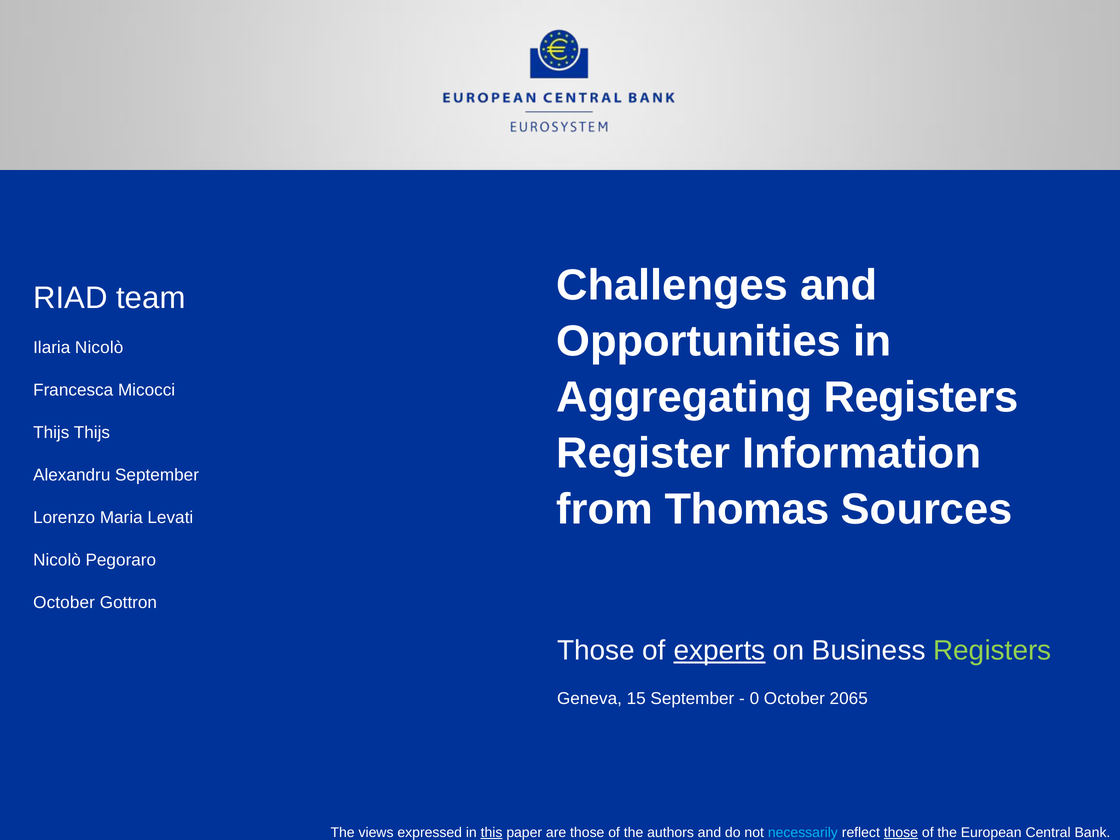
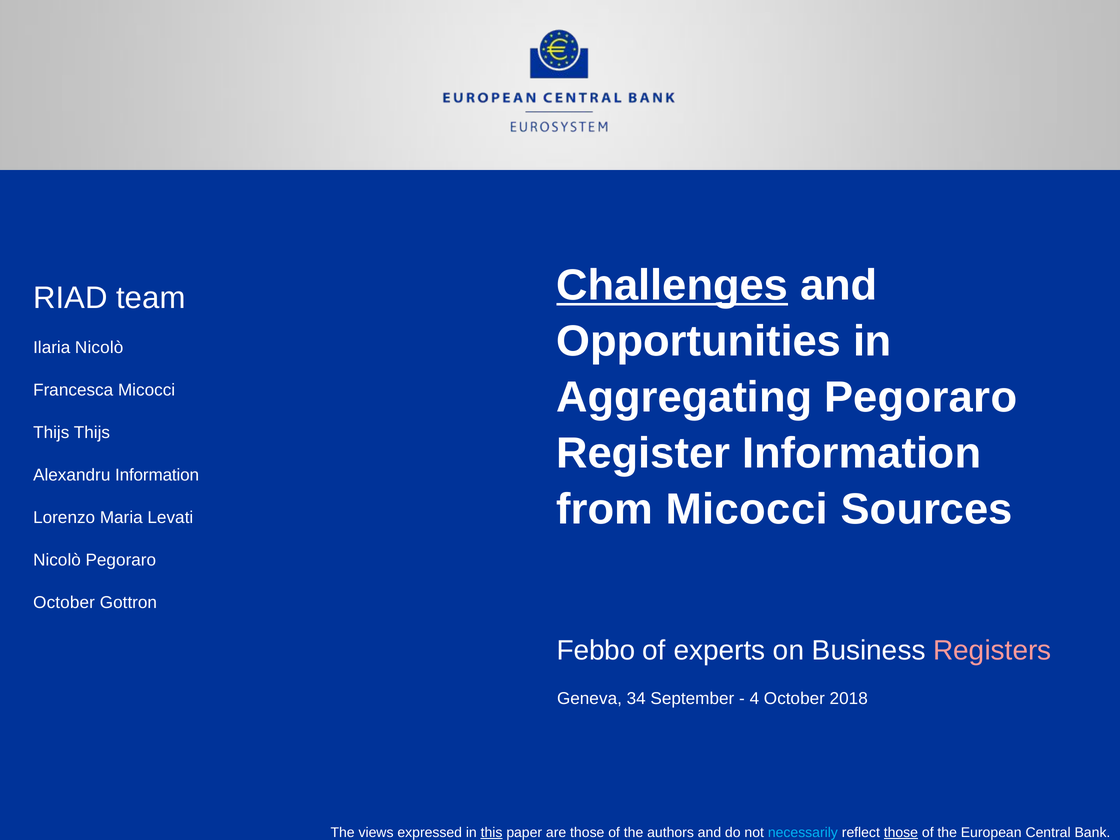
Challenges underline: none -> present
Aggregating Registers: Registers -> Pegoraro
Alexandru September: September -> Information
from Thomas: Thomas -> Micocci
Those at (596, 650): Those -> Febbo
experts underline: present -> none
Registers at (992, 650) colour: light green -> pink
15: 15 -> 34
0: 0 -> 4
2065: 2065 -> 2018
